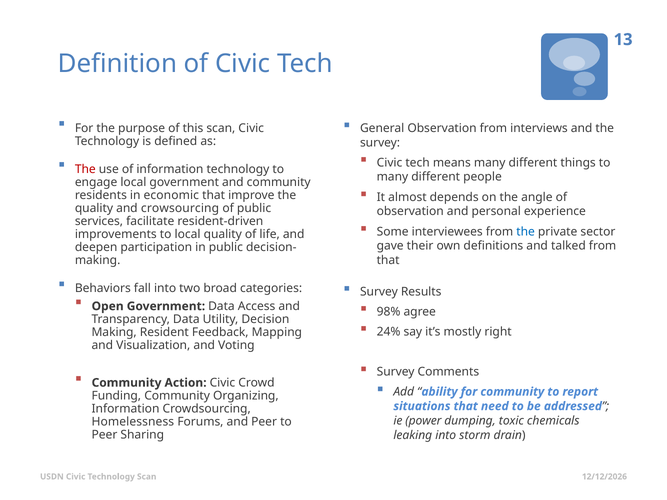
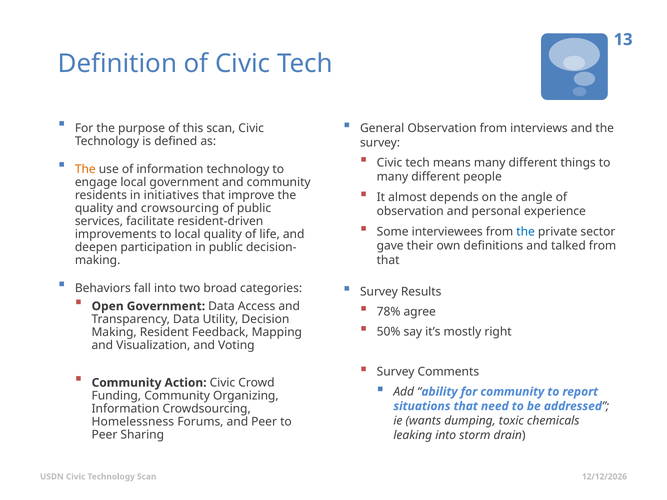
The at (85, 169) colour: red -> orange
economic: economic -> initiatives
98%: 98% -> 78%
24%: 24% -> 50%
power: power -> wants
